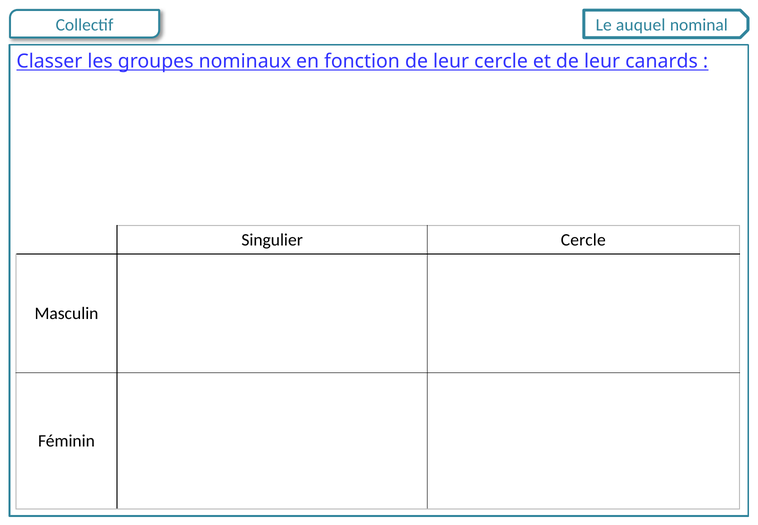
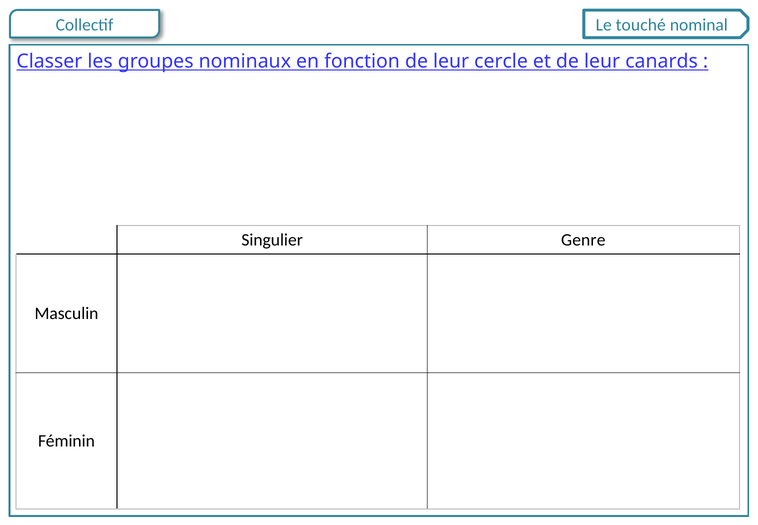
auquel: auquel -> touché
Singulier Cercle: Cercle -> Genre
